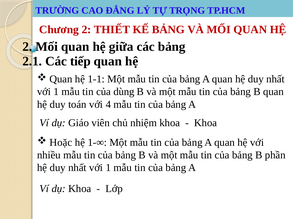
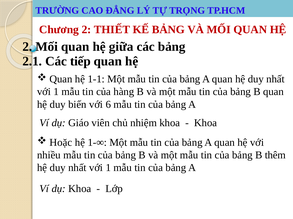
dùng: dùng -> hàng
toán: toán -> biến
4: 4 -> 6
phần: phần -> thêm
